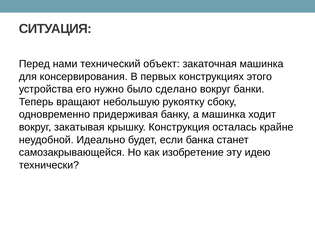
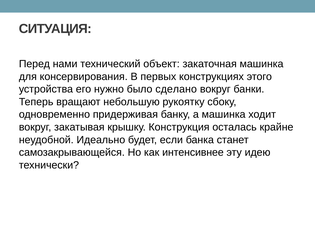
изобретение: изобретение -> интенсивнее
